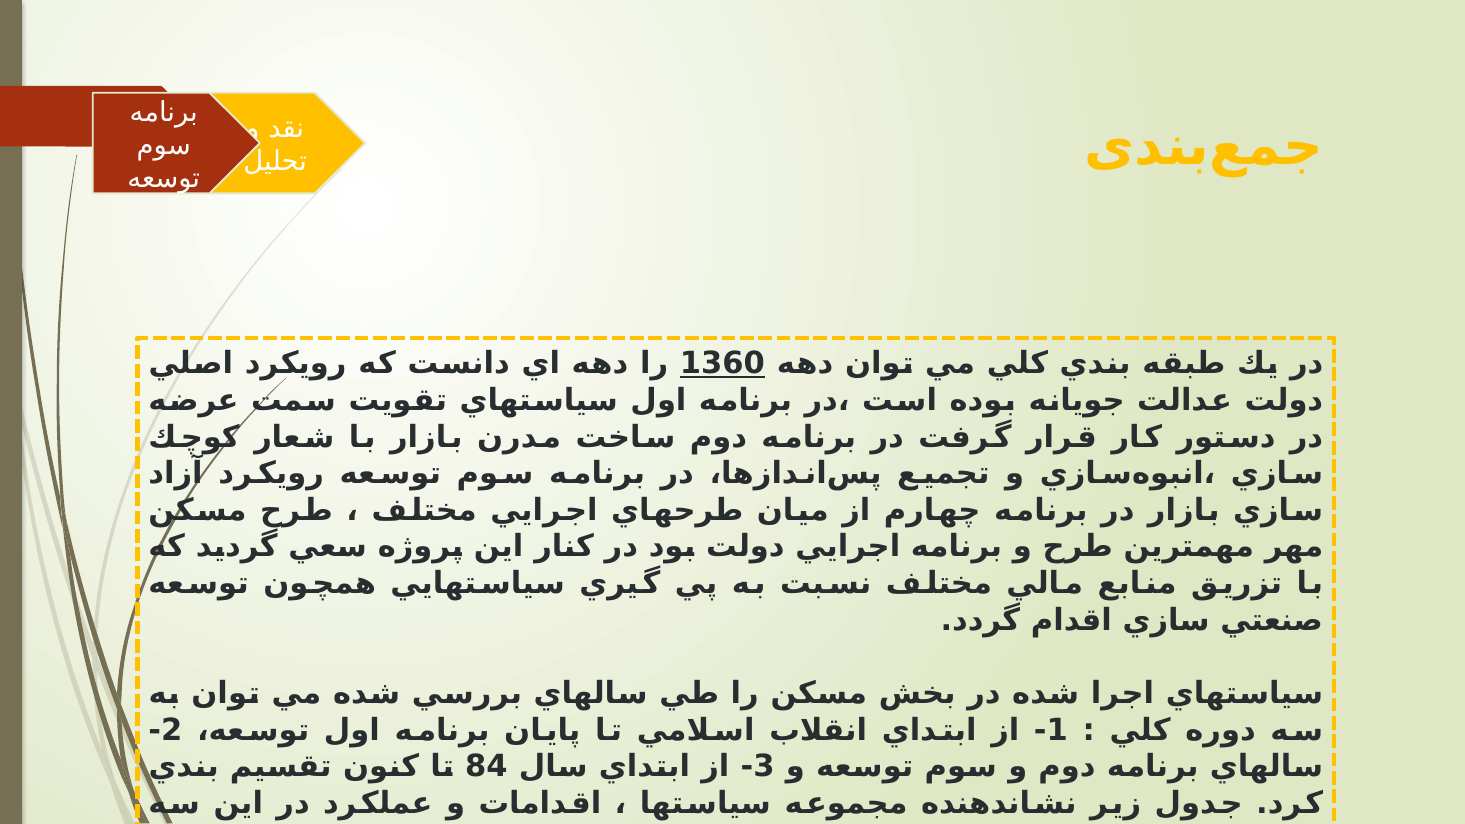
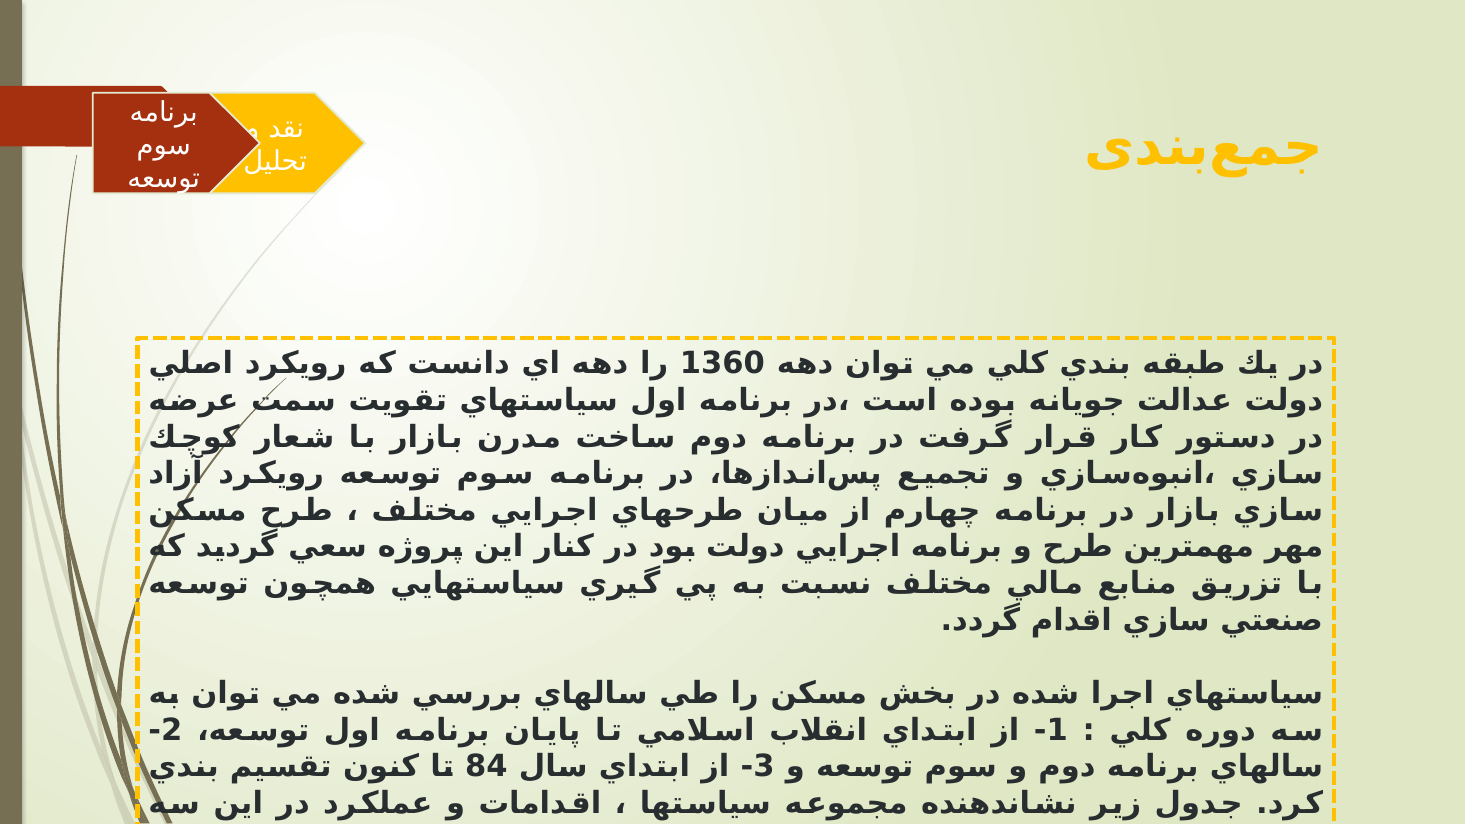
1360 underline: present -> none
